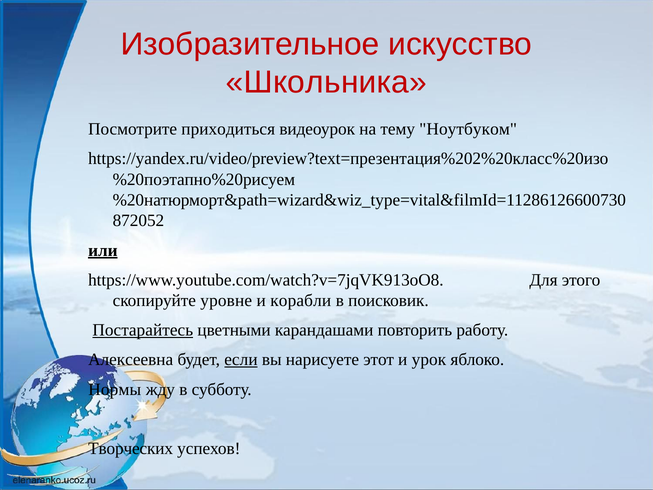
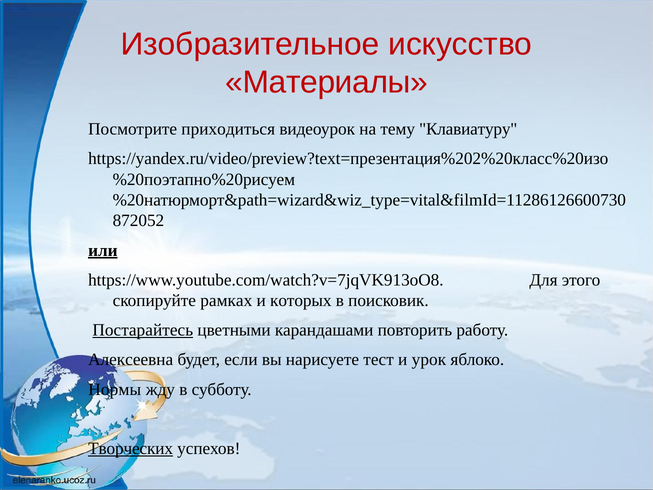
Школьника: Школьника -> Материалы
Ноутбуком: Ноутбуком -> Клавиатуру
уровне: уровне -> рамках
корабли: корабли -> которых
если underline: present -> none
этот: этот -> тест
Творческих underline: none -> present
